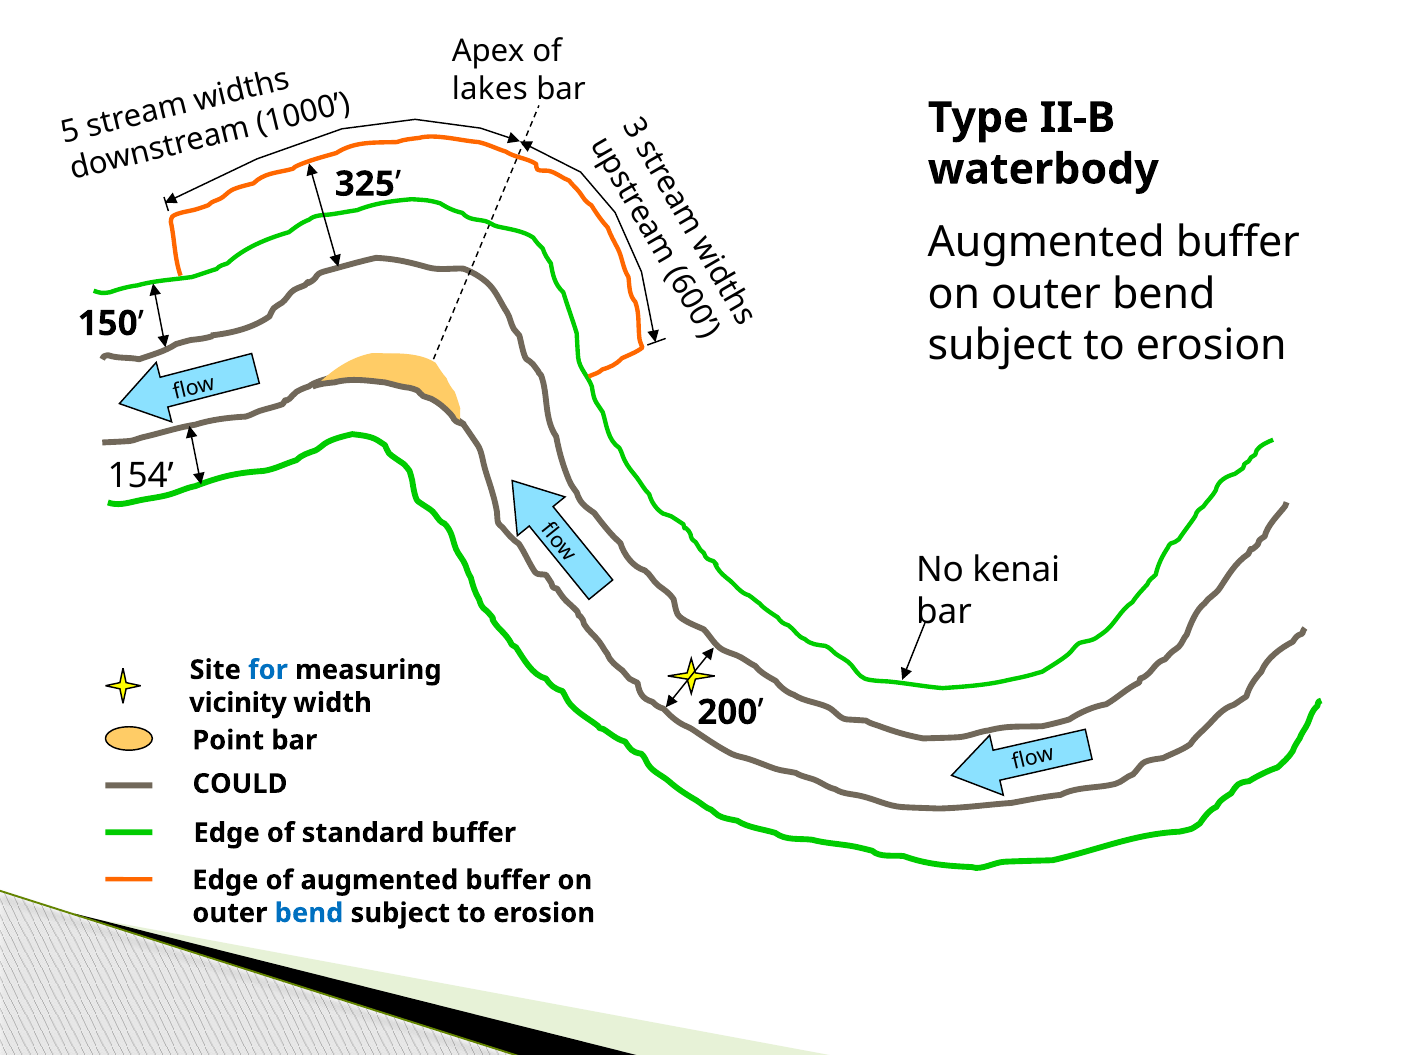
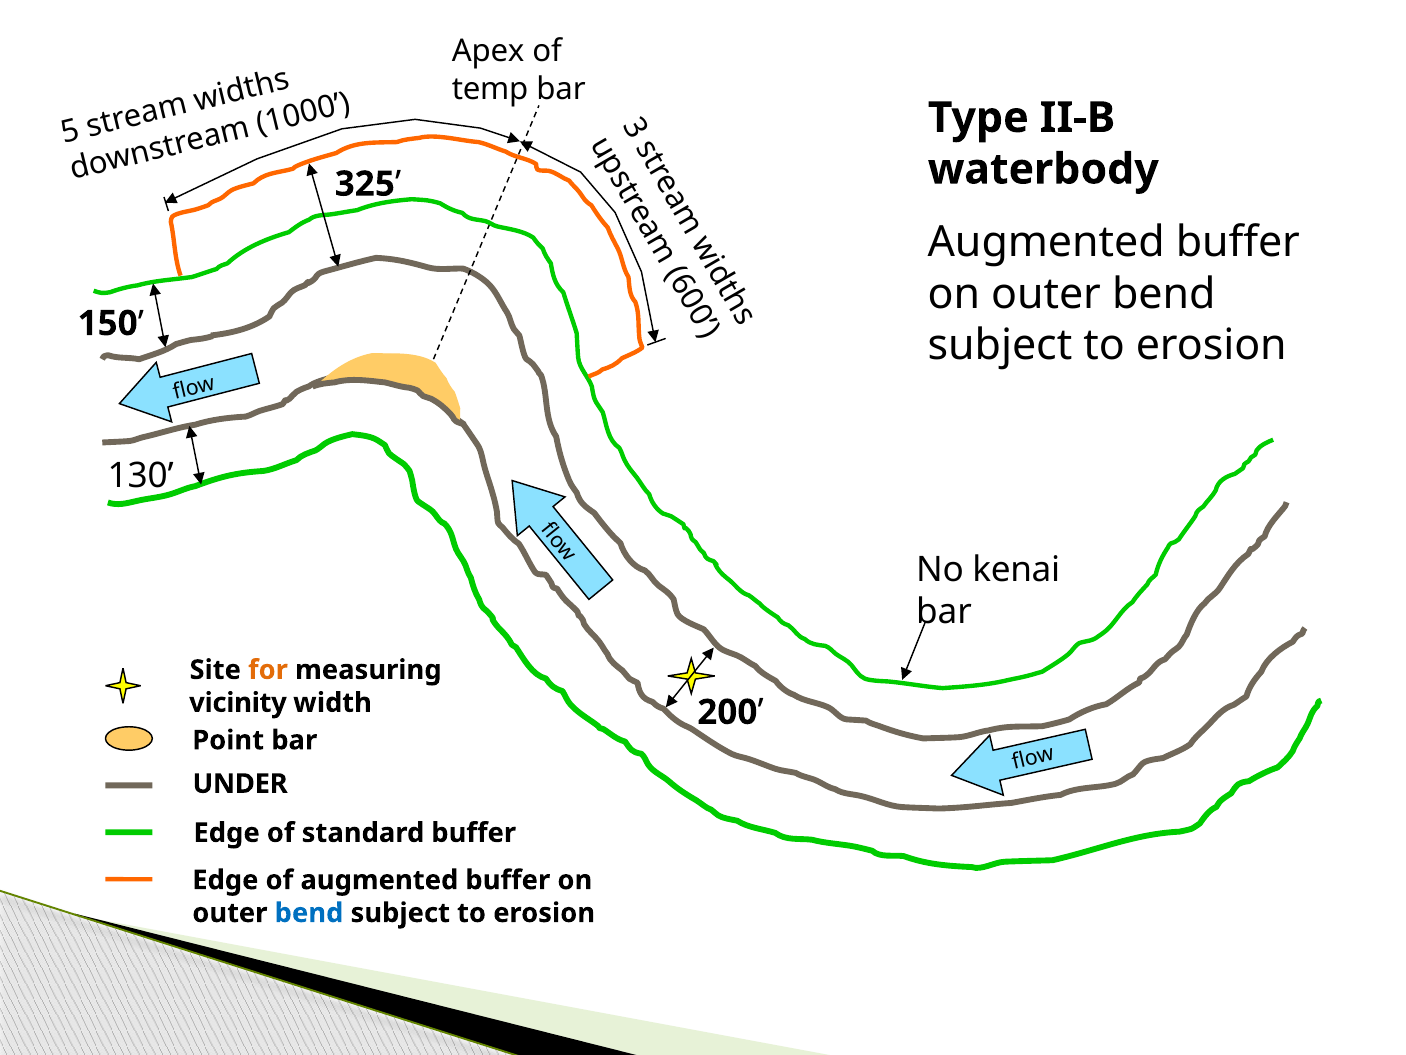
lakes: lakes -> temp
154: 154 -> 130
for colour: blue -> orange
COULD: COULD -> UNDER
